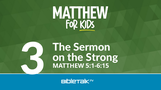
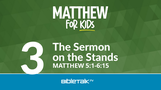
Strong: Strong -> Stands
